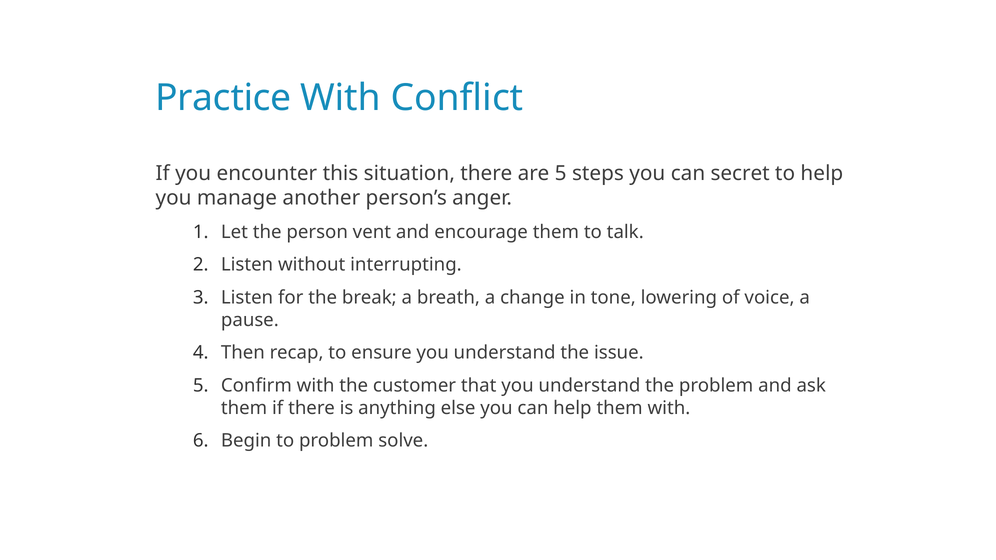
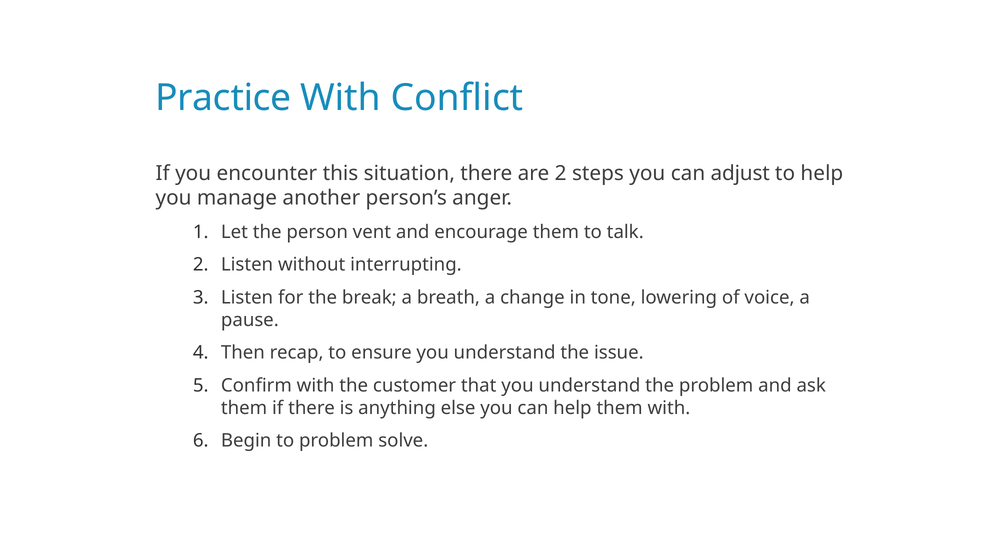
are 5: 5 -> 2
secret: secret -> adjust
